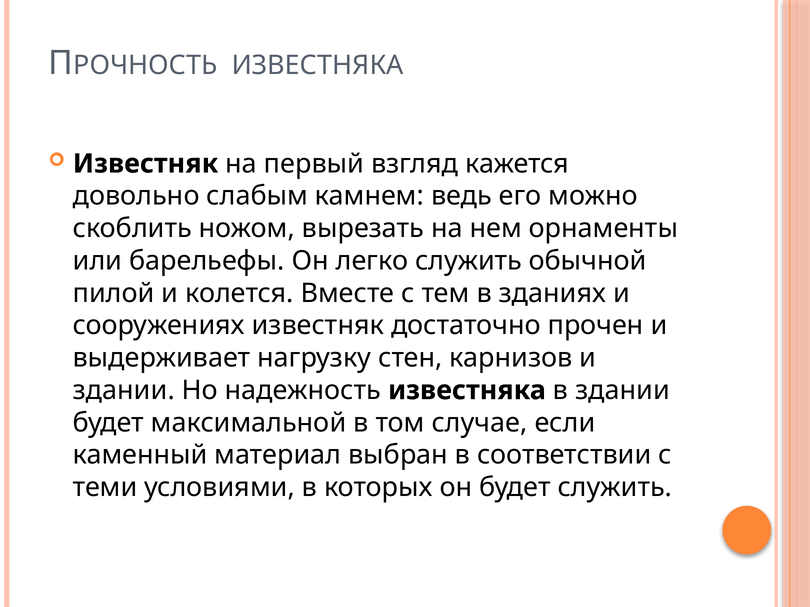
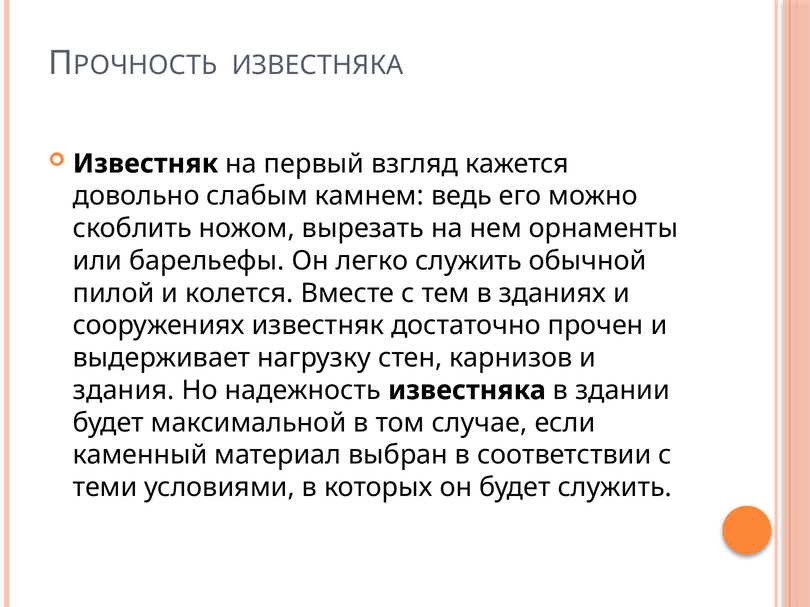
здании at (124, 391): здании -> здания
